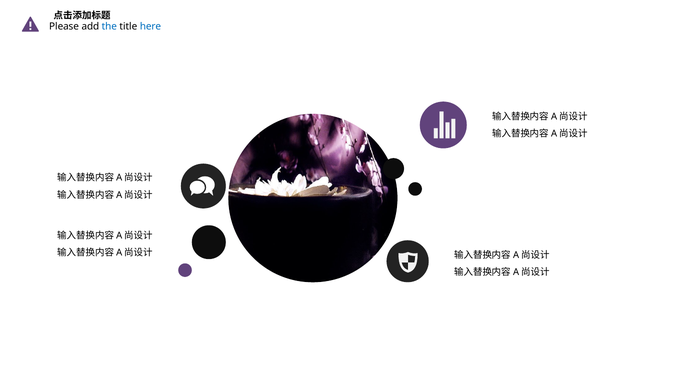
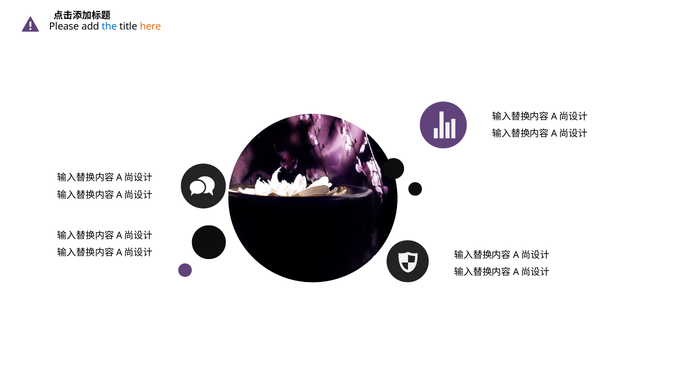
here colour: blue -> orange
